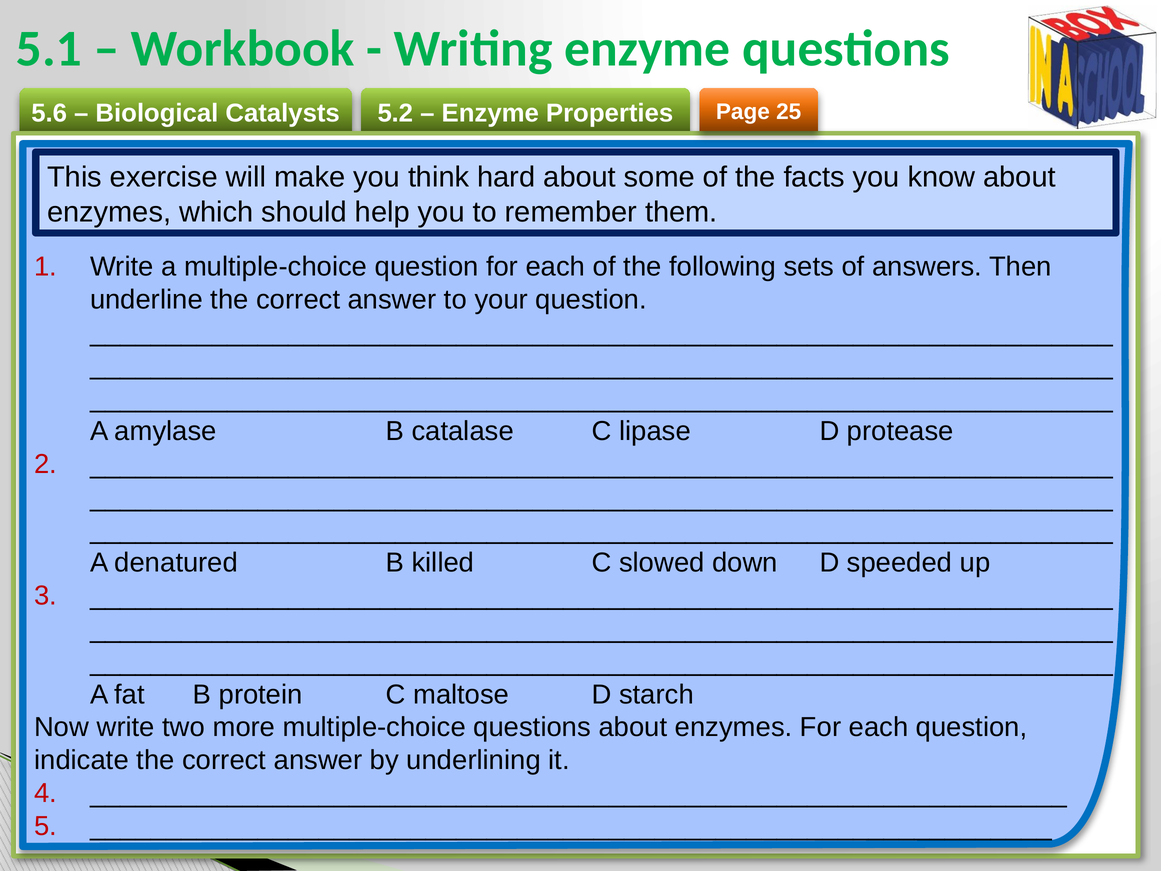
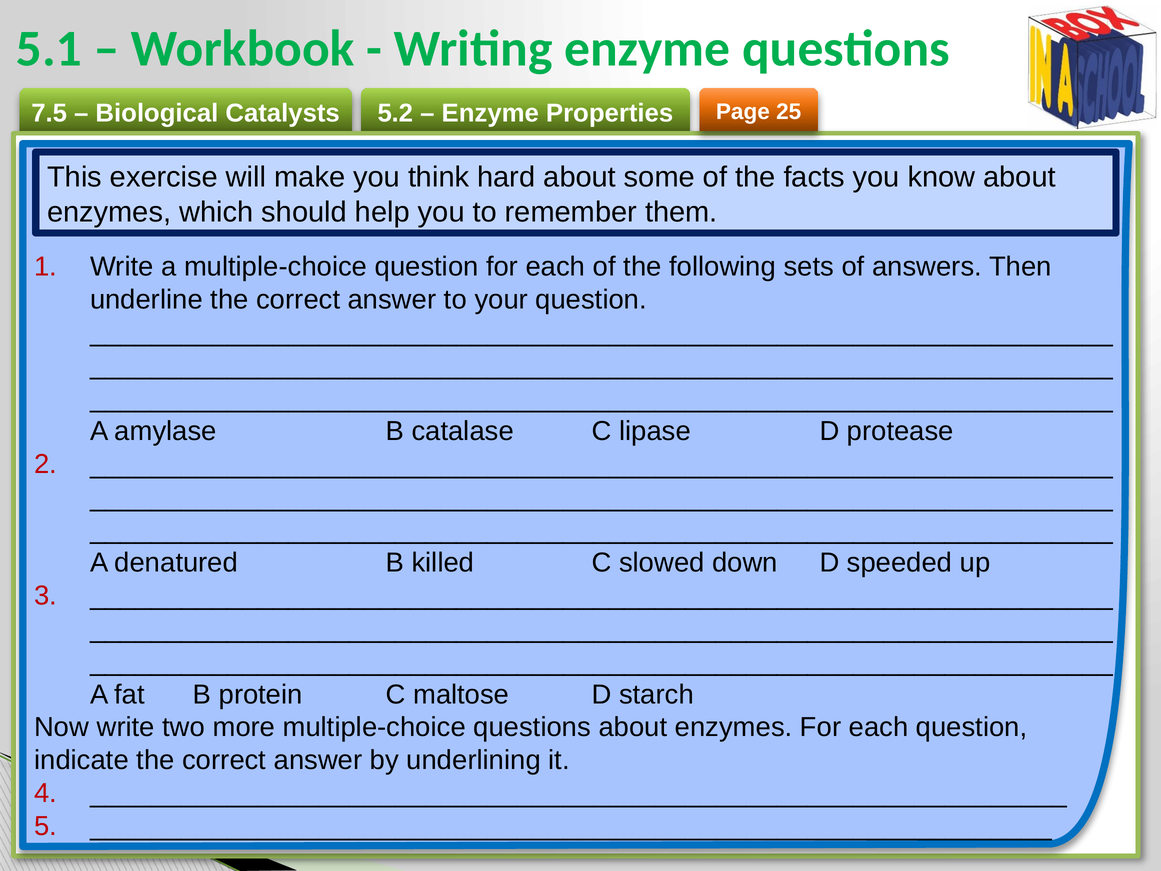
5.6: 5.6 -> 7.5
